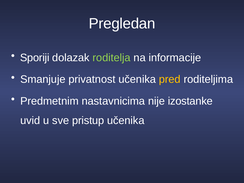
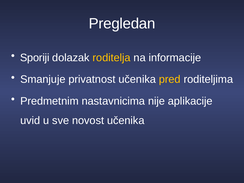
roditelja colour: light green -> yellow
izostanke: izostanke -> aplikacije
pristup: pristup -> novost
